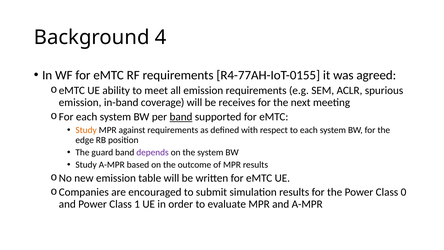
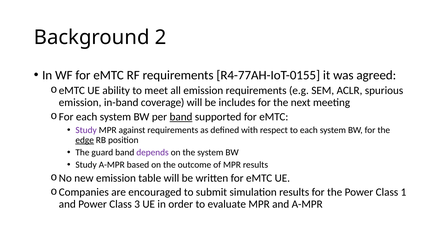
4: 4 -> 2
receives: receives -> includes
Study at (86, 130) colour: orange -> purple
edge underline: none -> present
0: 0 -> 1
1: 1 -> 3
